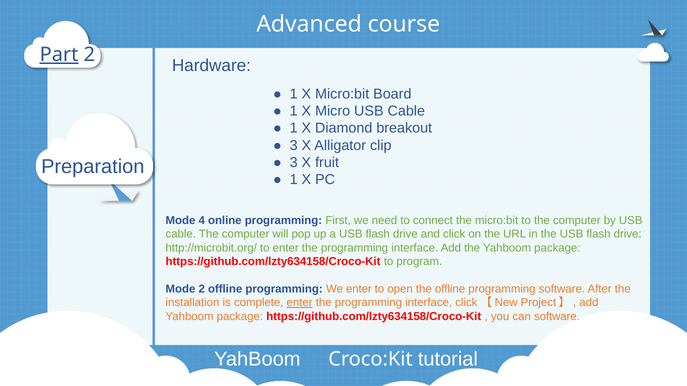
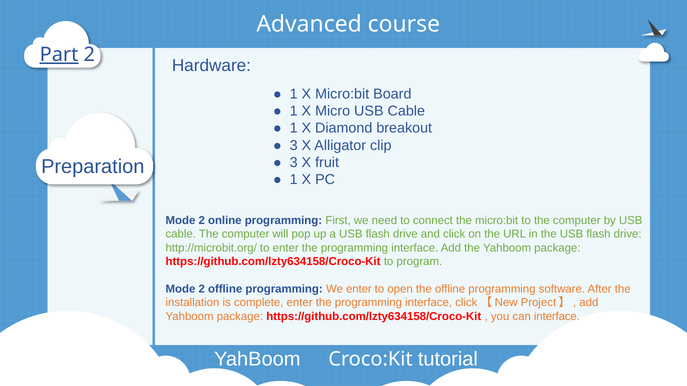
4 at (202, 221): 4 -> 2
enter at (300, 303) underline: present -> none
can software: software -> interface
